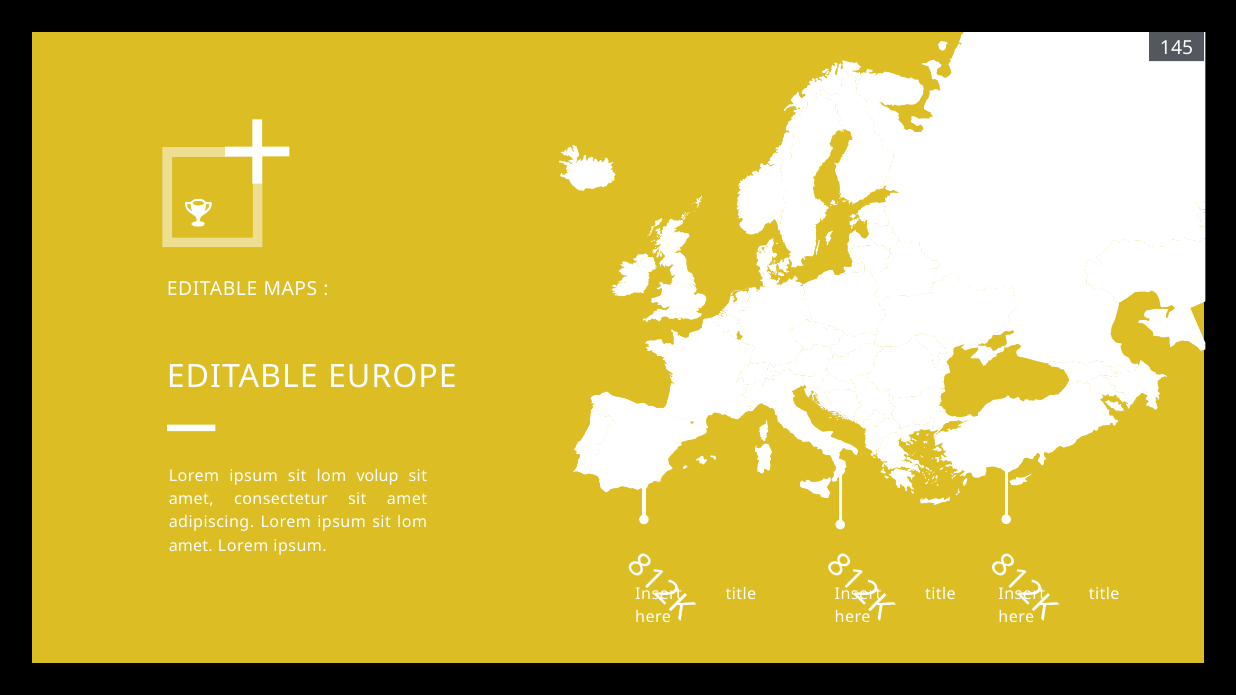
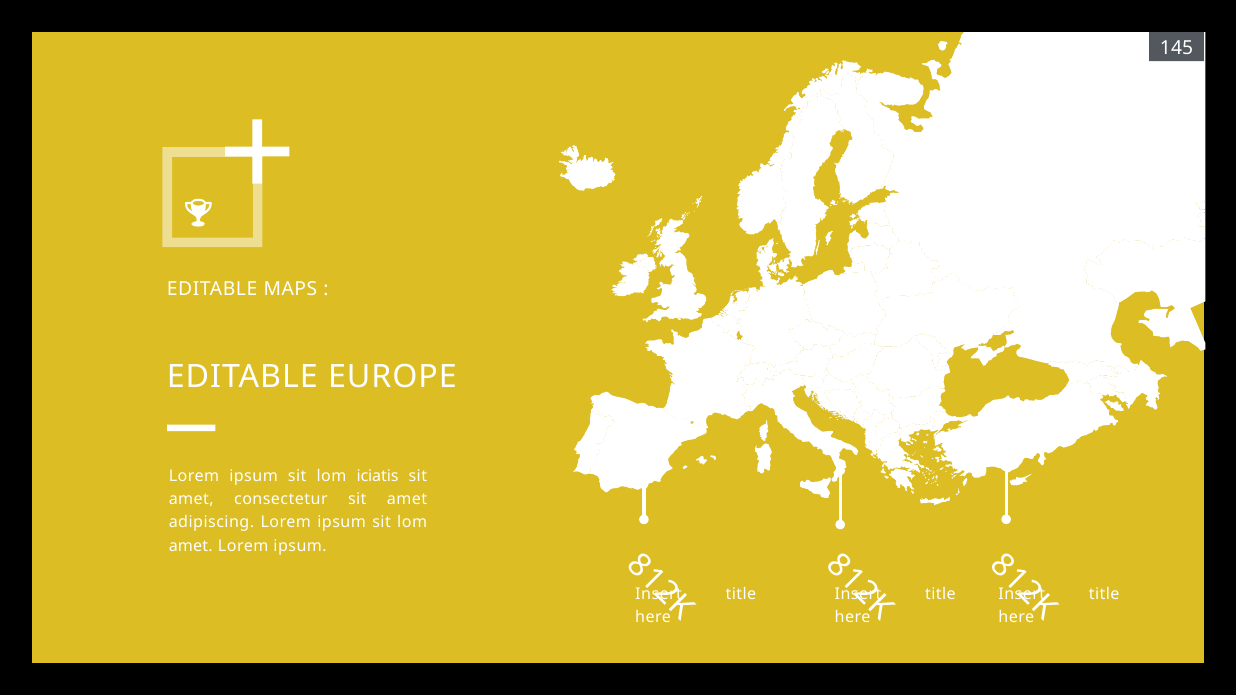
volup: volup -> iciatis
